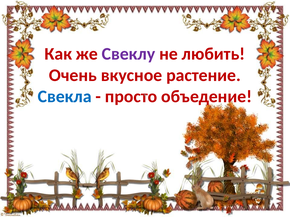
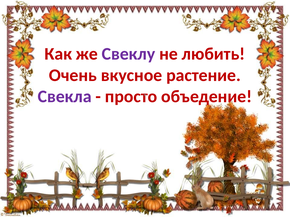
Свекла colour: blue -> purple
